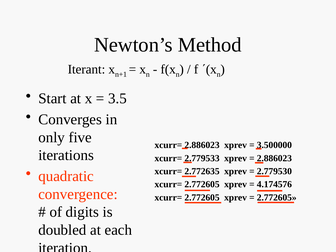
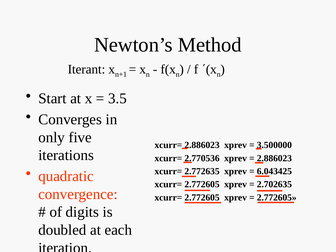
2.779533: 2.779533 -> 2.770536
2.779530: 2.779530 -> 6.043425
4.174576: 4.174576 -> 2.702635
